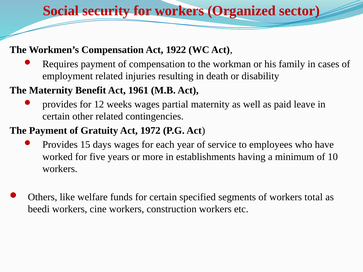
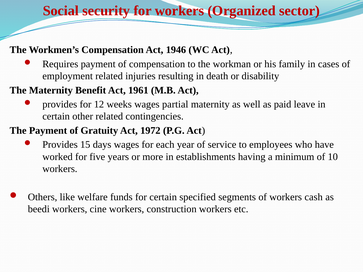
1922: 1922 -> 1946
total: total -> cash
